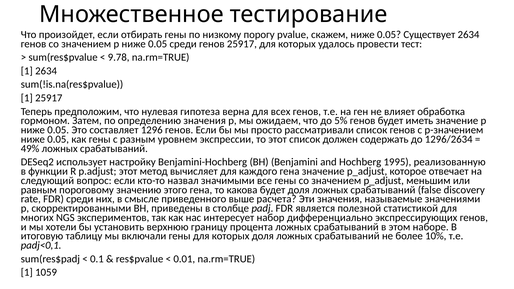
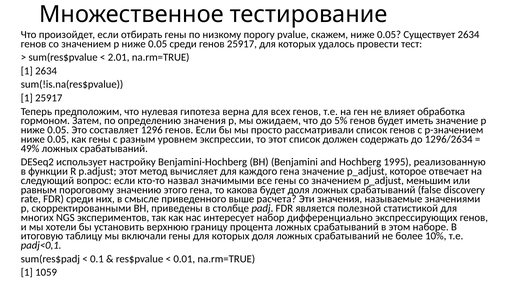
9.78: 9.78 -> 2.01
